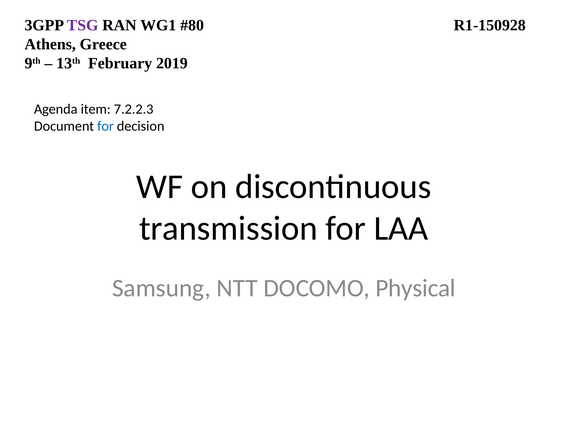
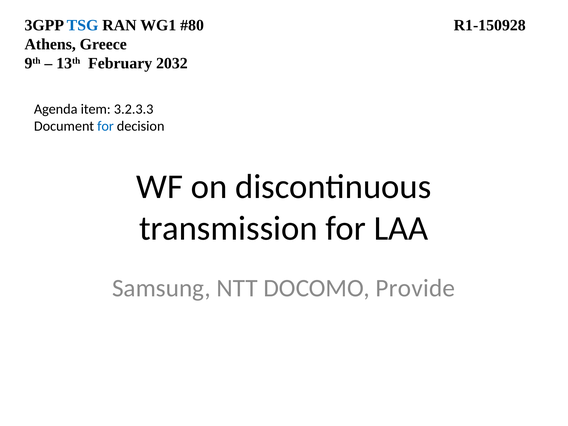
TSG colour: purple -> blue
2019: 2019 -> 2032
7.2.2.3: 7.2.2.3 -> 3.2.3.3
Physical: Physical -> Provide
